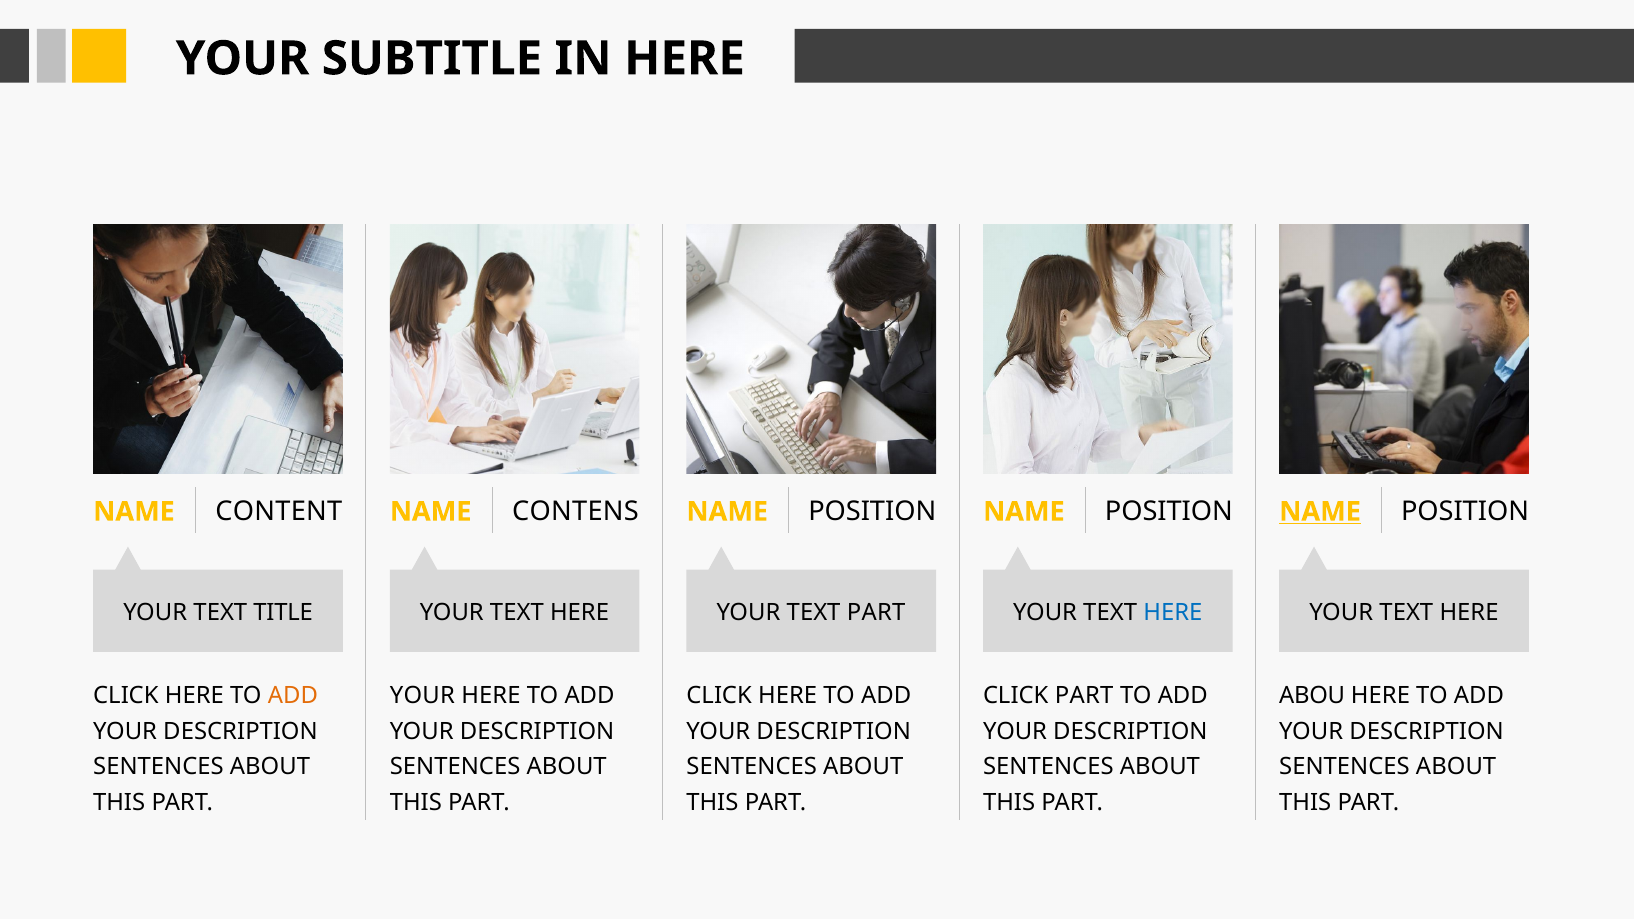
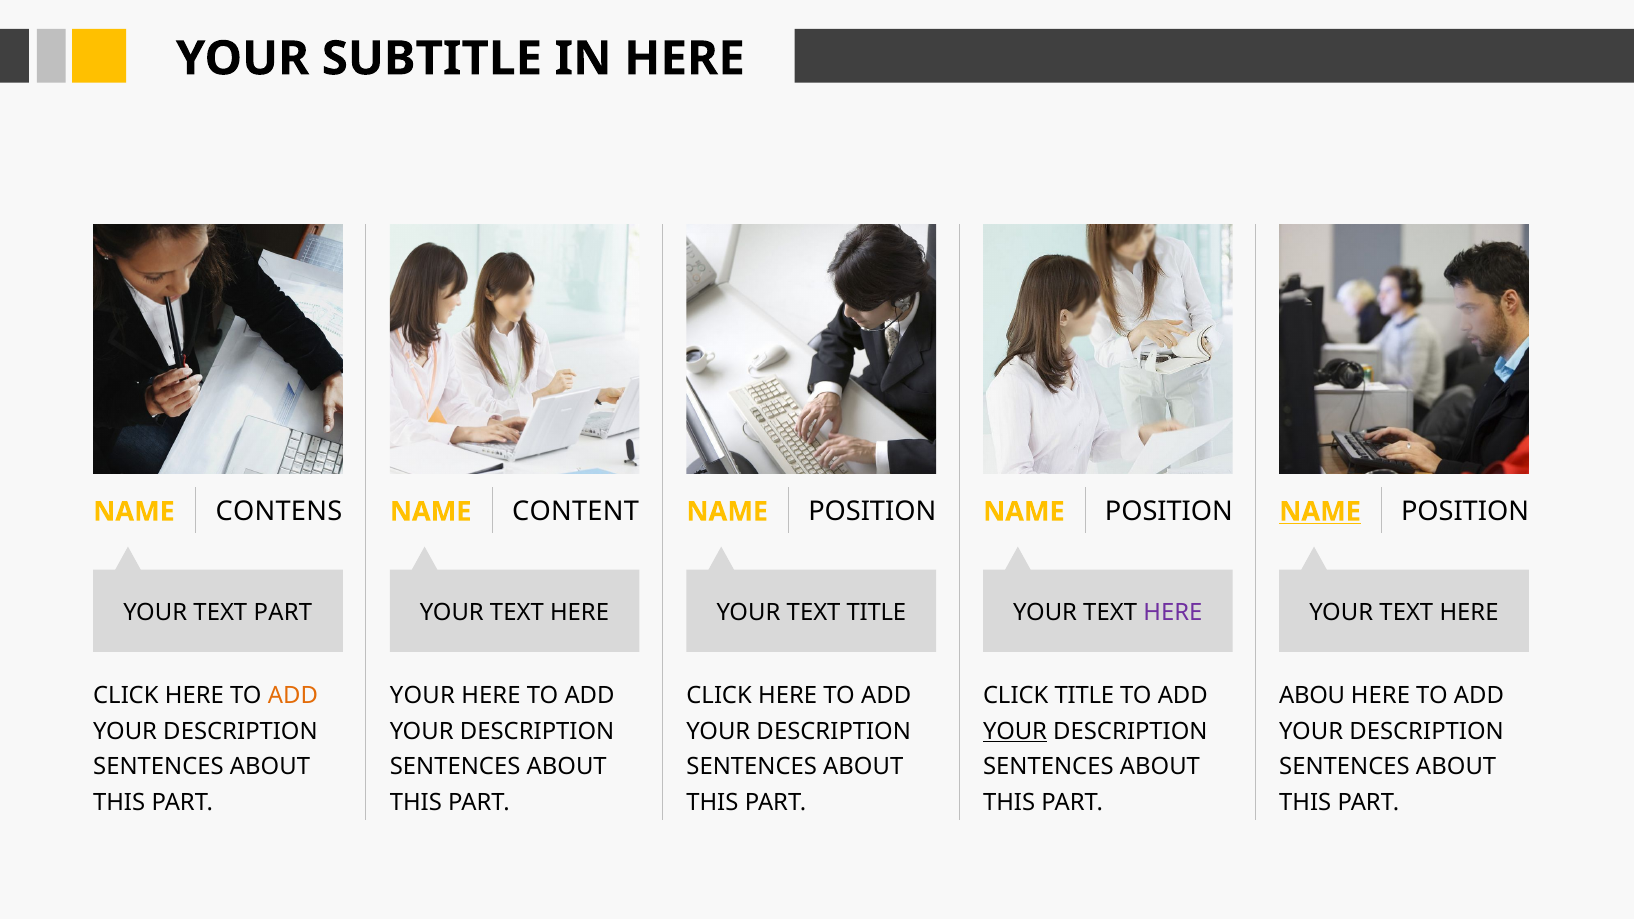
CONTENT: CONTENT -> CONTENS
CONTENS: CONTENS -> CONTENT
TEXT TITLE: TITLE -> PART
TEXT PART: PART -> TITLE
HERE at (1173, 613) colour: blue -> purple
CLICK PART: PART -> TITLE
YOUR at (1015, 731) underline: none -> present
